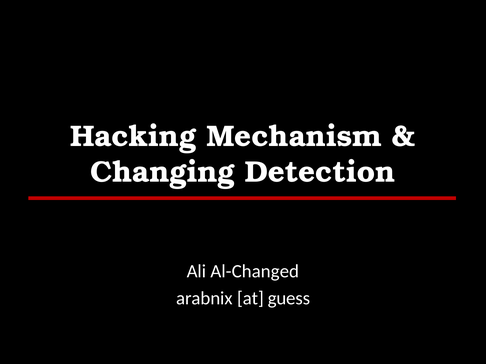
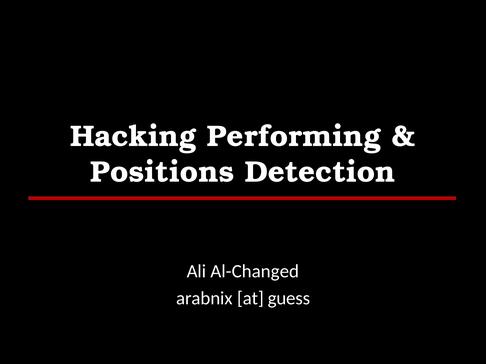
Mechanism: Mechanism -> Performing
Changing: Changing -> Positions
